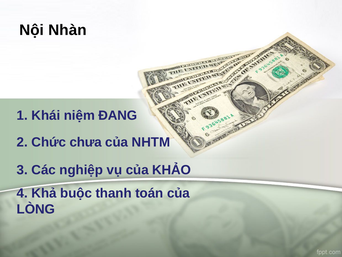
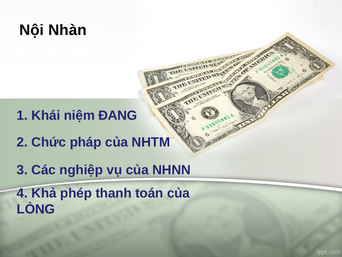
chưa: chưa -> pháp
KHẢO: KHẢO -> NHNN
buộc: buộc -> phép
